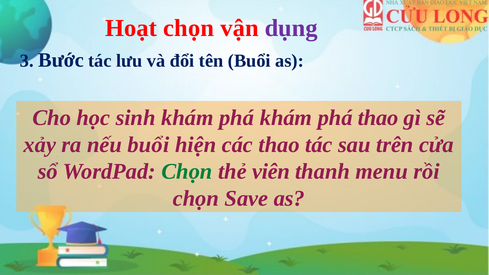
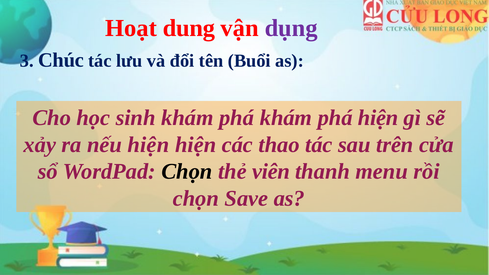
Hoạt chọn: chọn -> dung
Bước: Bước -> Chúc
phá thao: thao -> hiện
nếu buổi: buổi -> hiện
Chọn at (187, 172) colour: green -> black
